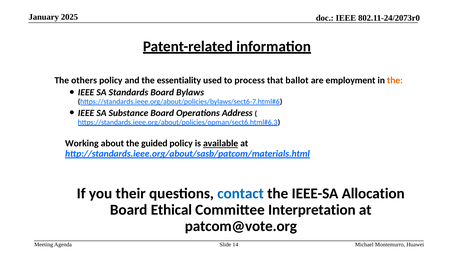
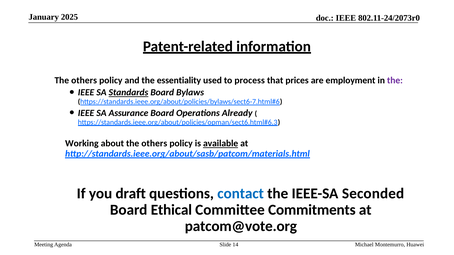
ballot: ballot -> prices
the at (395, 81) colour: orange -> purple
Standards underline: none -> present
Substance: Substance -> Assurance
Address: Address -> Already
about the guided: guided -> others
their: their -> draft
Allocation: Allocation -> Seconded
Interpretation: Interpretation -> Commitments
